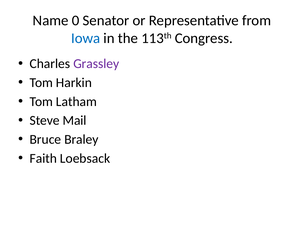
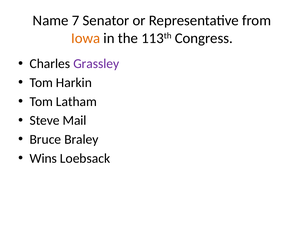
0: 0 -> 7
Iowa colour: blue -> orange
Faith: Faith -> Wins
